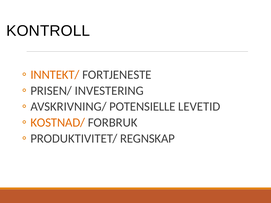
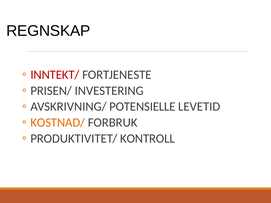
KONTROLL: KONTROLL -> REGNSKAP
INNTEKT/ colour: orange -> red
REGNSKAP: REGNSKAP -> KONTROLL
